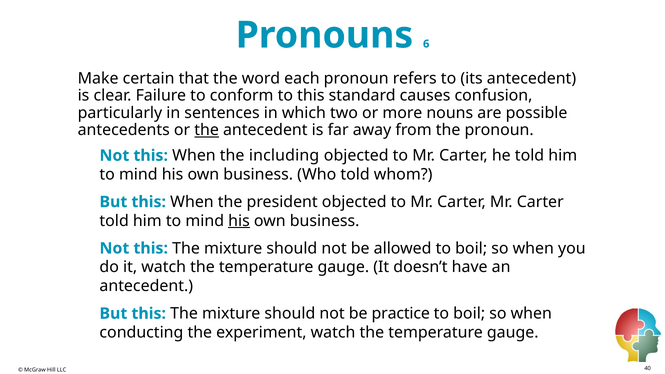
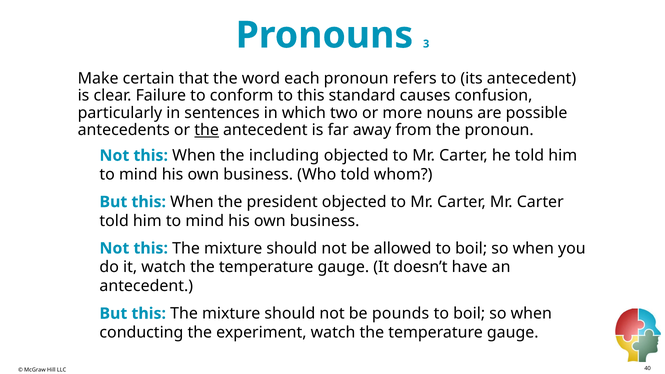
6: 6 -> 3
his at (239, 221) underline: present -> none
practice: practice -> pounds
